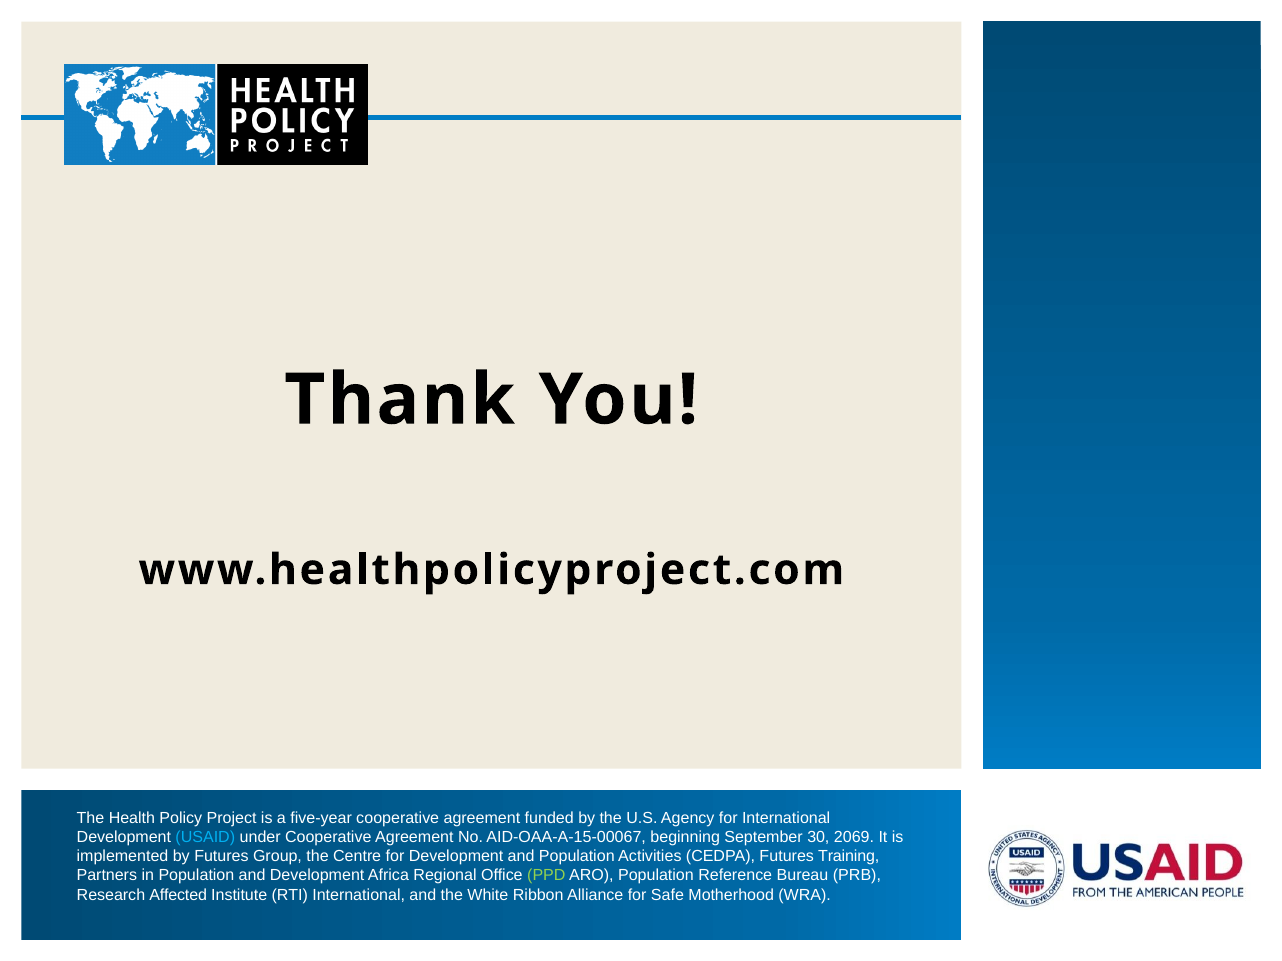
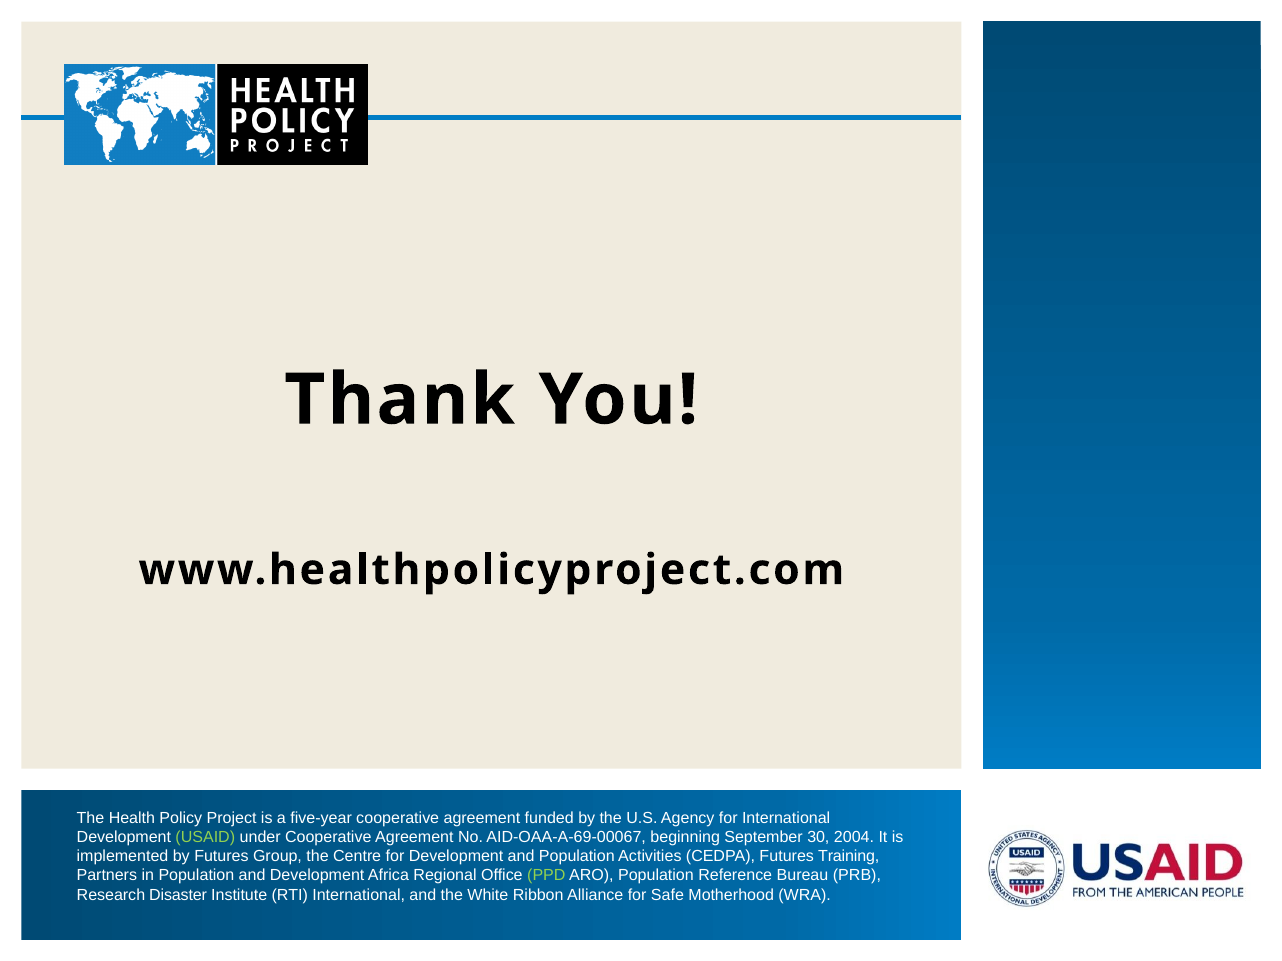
USAID colour: light blue -> light green
AID-OAA-A-15-00067: AID-OAA-A-15-00067 -> AID-OAA-A-69-00067
2069: 2069 -> 2004
Affected: Affected -> Disaster
